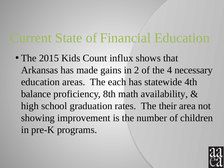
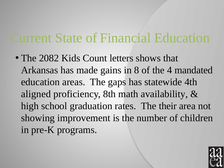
2015: 2015 -> 2082
influx: influx -> letters
2: 2 -> 8
necessary: necessary -> mandated
each: each -> gaps
balance: balance -> aligned
